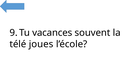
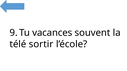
joues: joues -> sortir
